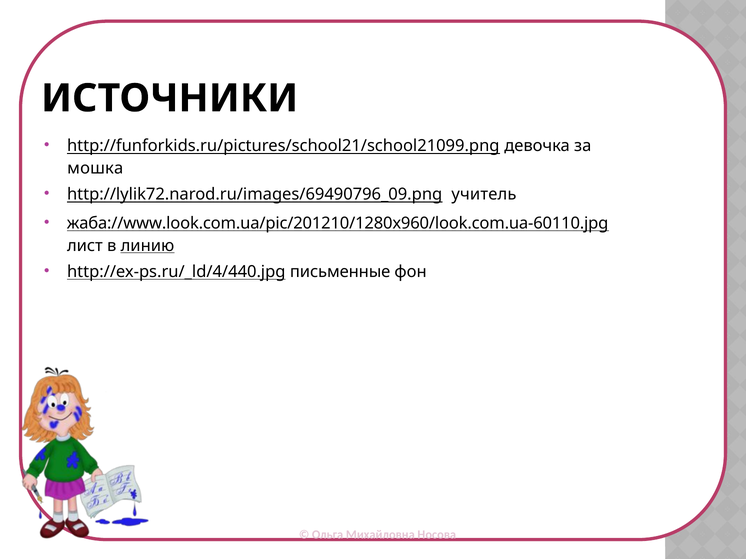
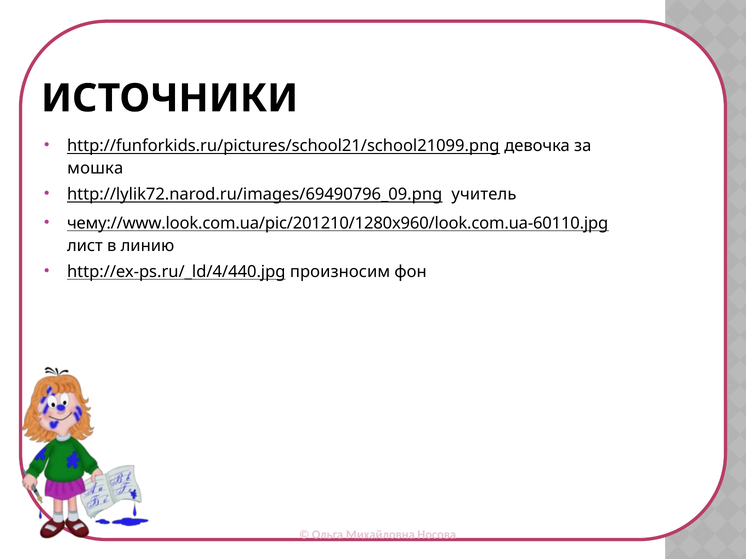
жаба://www.look.com.ua/pic/201210/1280x960/look.com.ua-60110.jpg: жаба://www.look.com.ua/pic/201210/1280x960/look.com.ua-60110.jpg -> чему://www.look.com.ua/pic/201210/1280x960/look.com.ua-60110.jpg
линию underline: present -> none
письменные: письменные -> произносим
